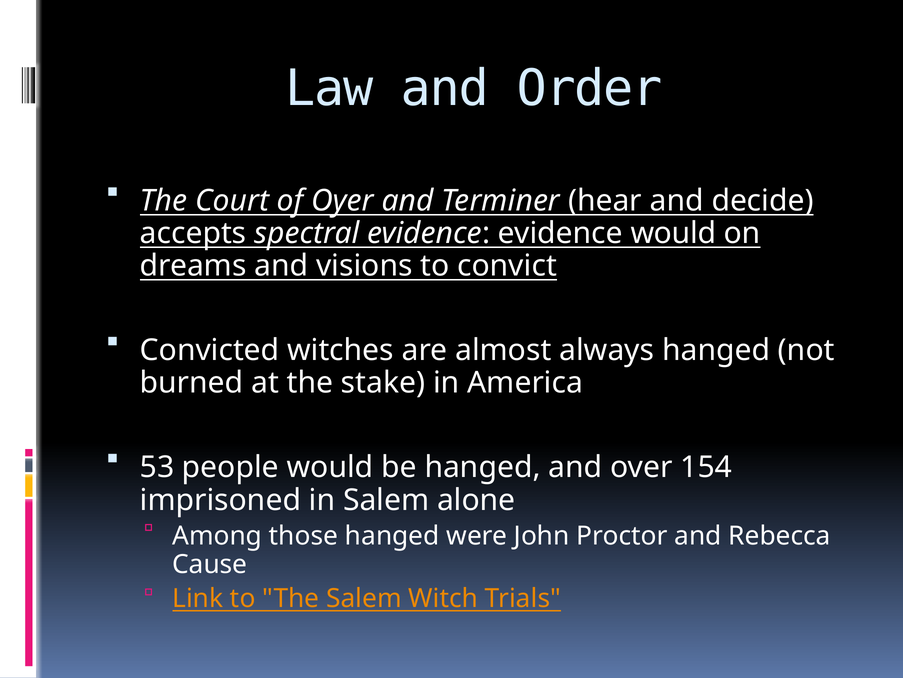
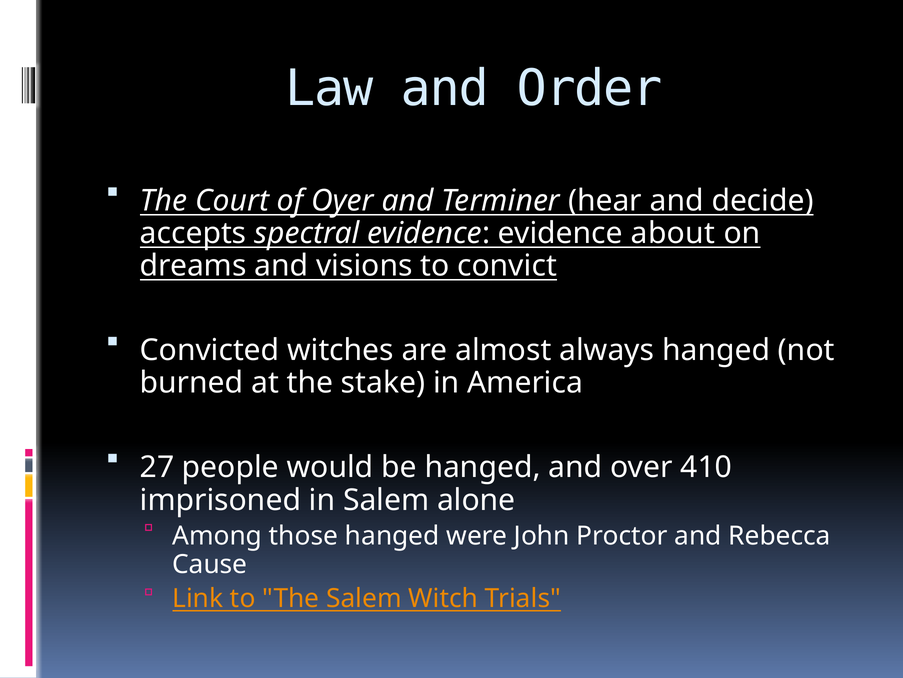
evidence would: would -> about
53: 53 -> 27
154: 154 -> 410
